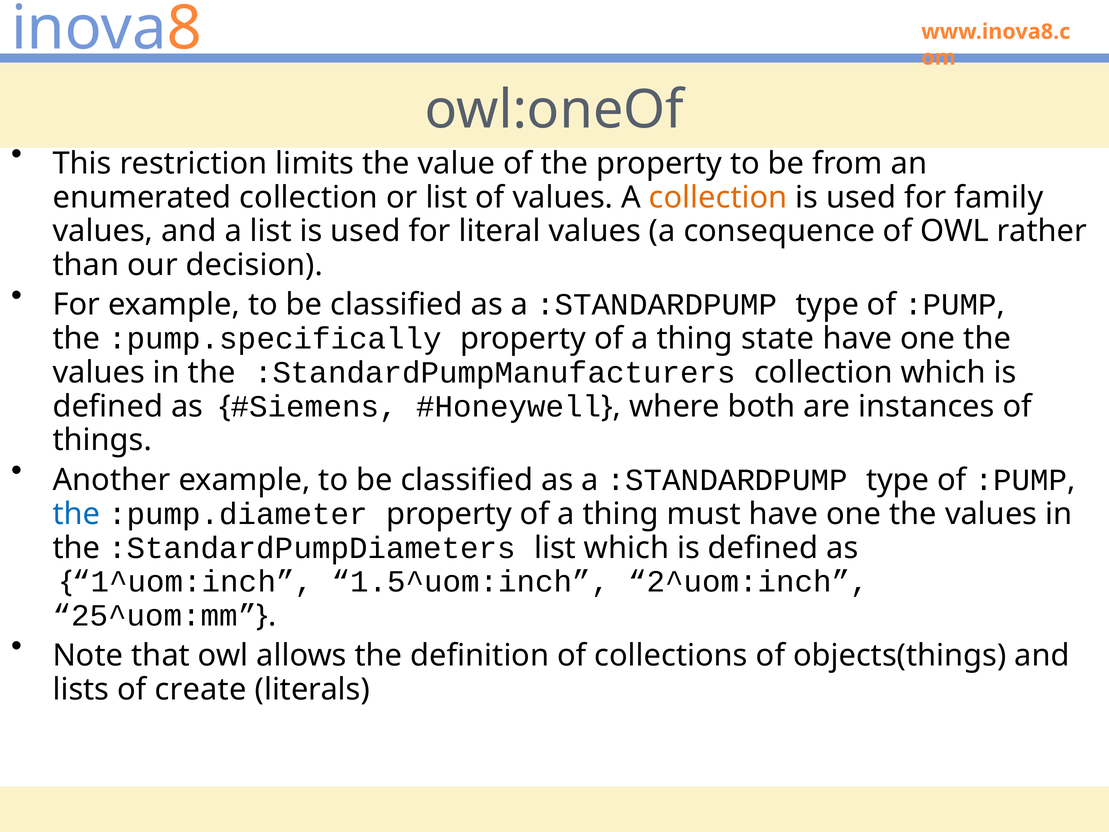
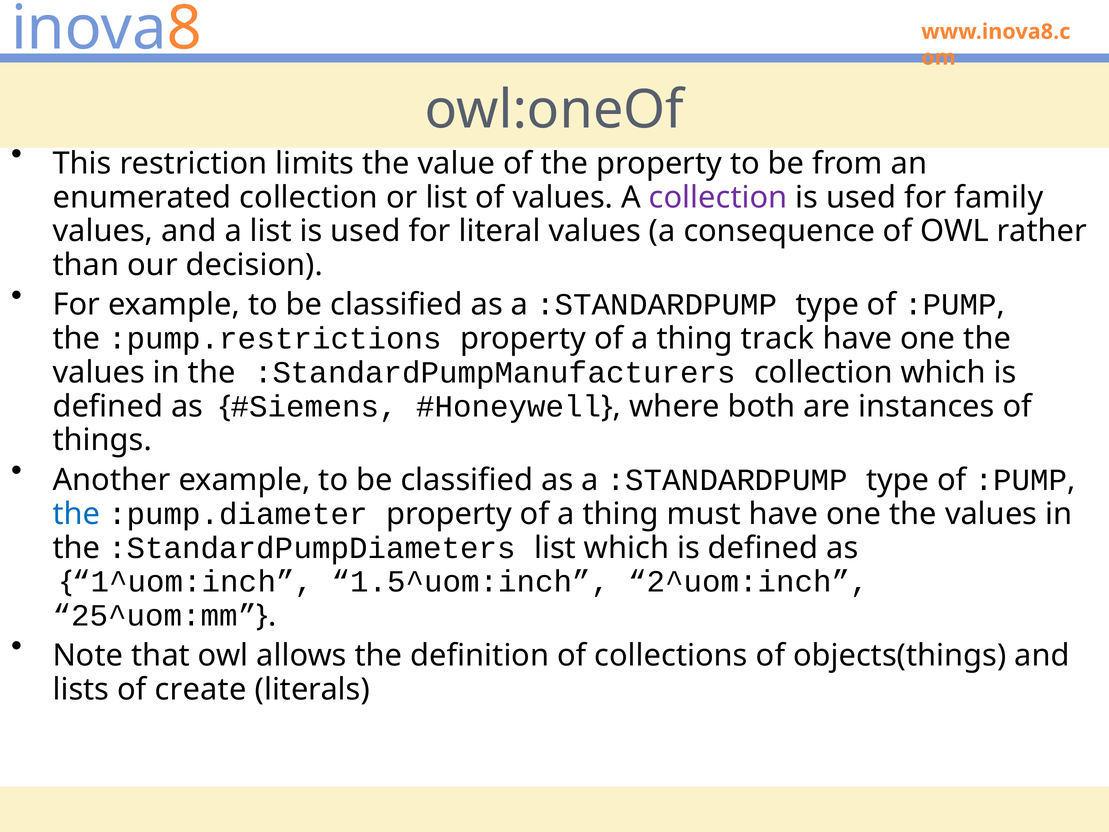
collection at (718, 197) colour: orange -> purple
:pump.specifically: :pump.specifically -> :pump.restrictions
state: state -> track
